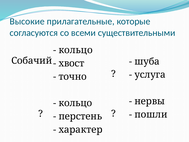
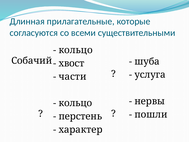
Высокие: Высокие -> Длинная
точно: точно -> части
